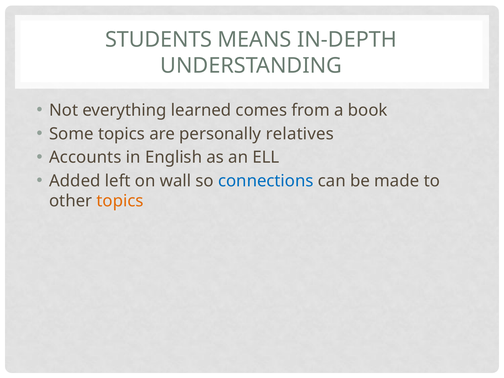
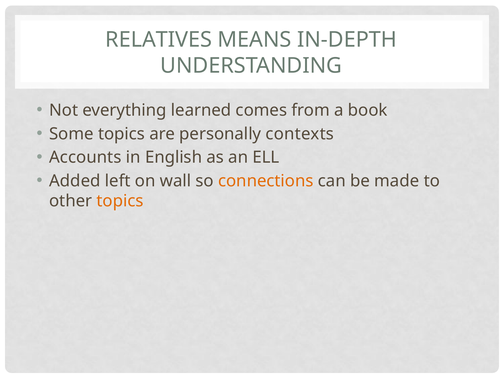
STUDENTS: STUDENTS -> RELATIVES
relatives: relatives -> contexts
connections colour: blue -> orange
